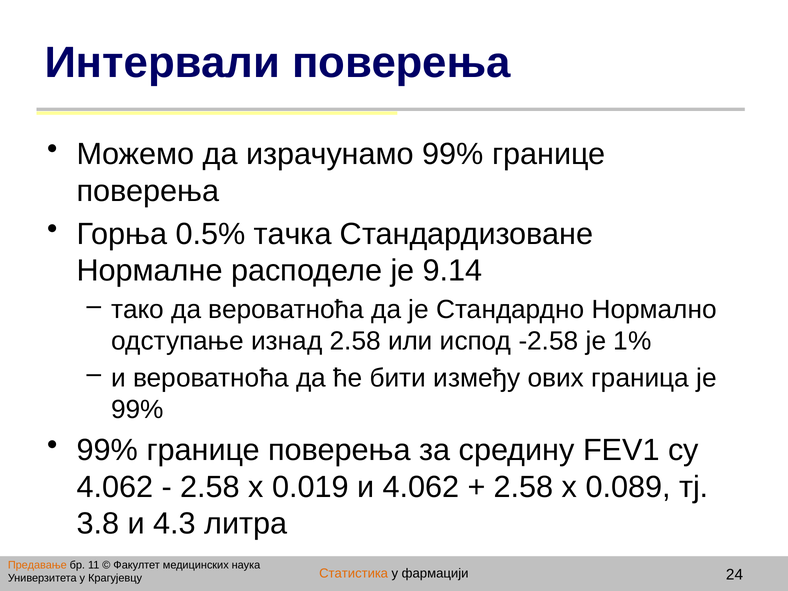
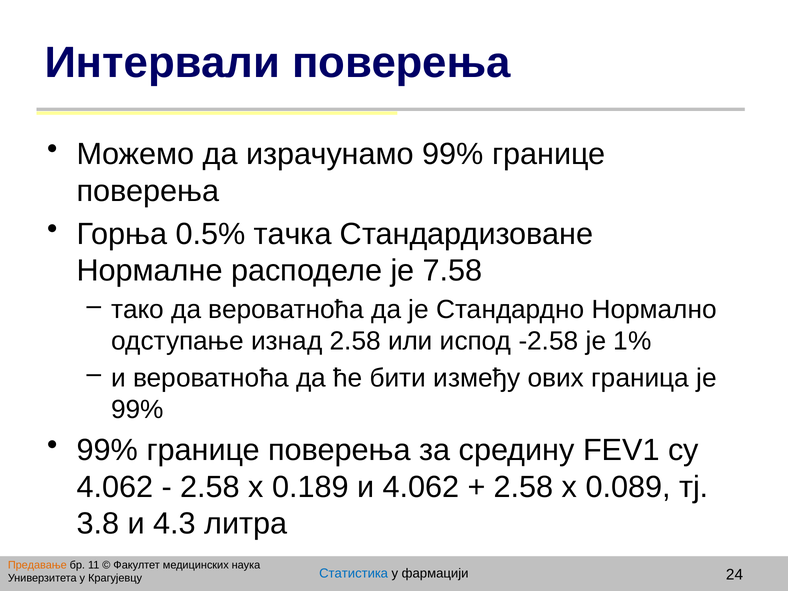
9.14: 9.14 -> 7.58
0.019: 0.019 -> 0.189
Статистика colour: orange -> blue
